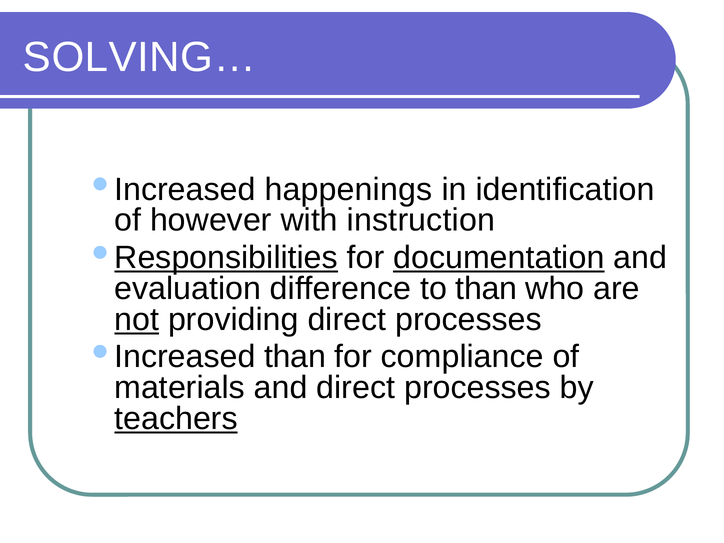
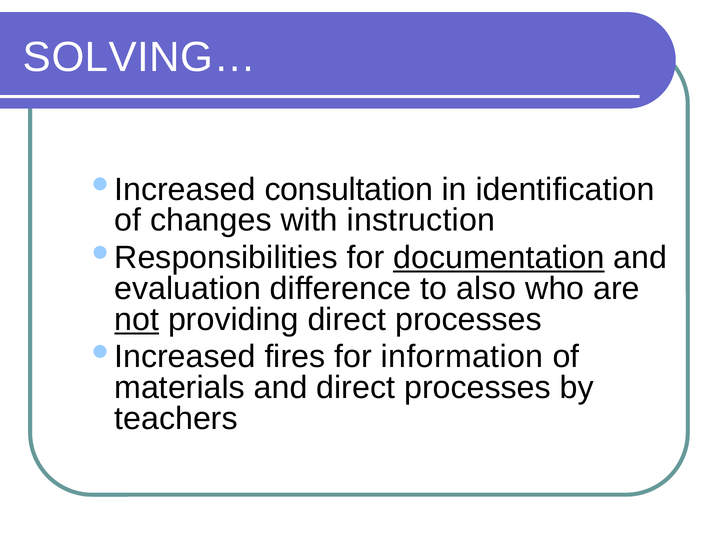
happenings: happenings -> consultation
however: however -> changes
Responsibilities underline: present -> none
to than: than -> also
Increased than: than -> fires
compliance: compliance -> information
teachers underline: present -> none
